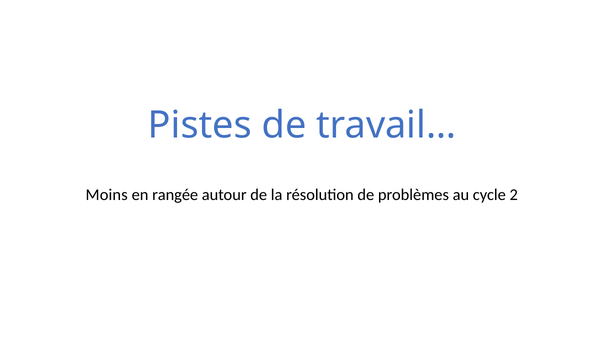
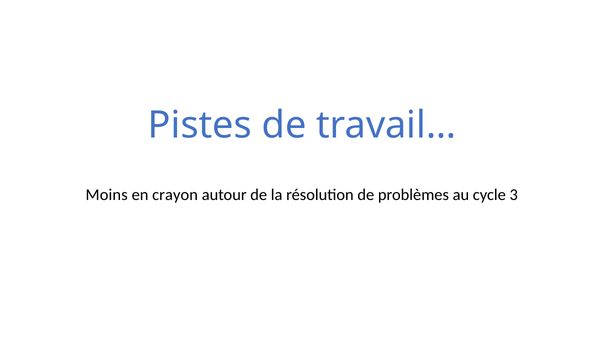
rangée: rangée -> crayon
2: 2 -> 3
